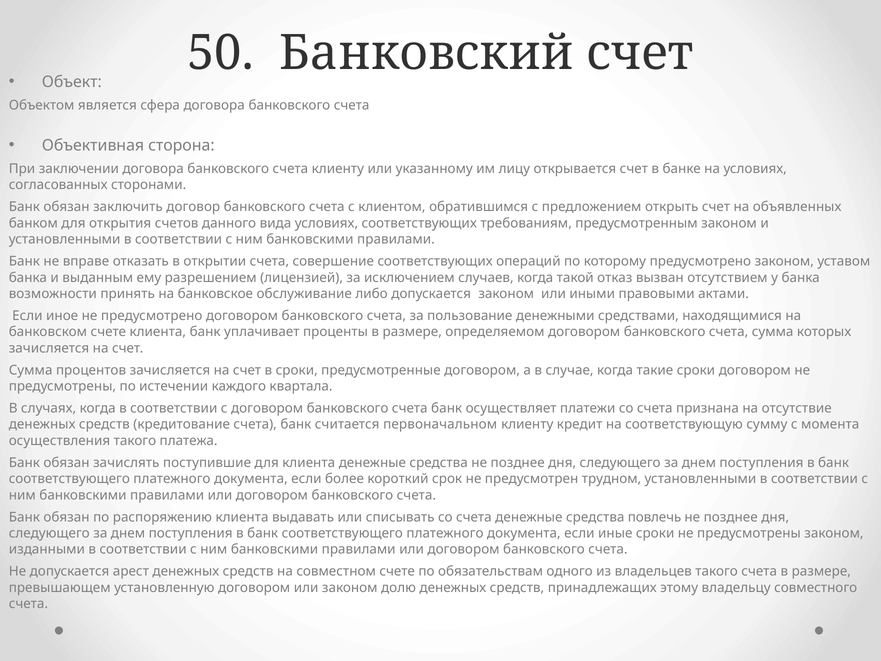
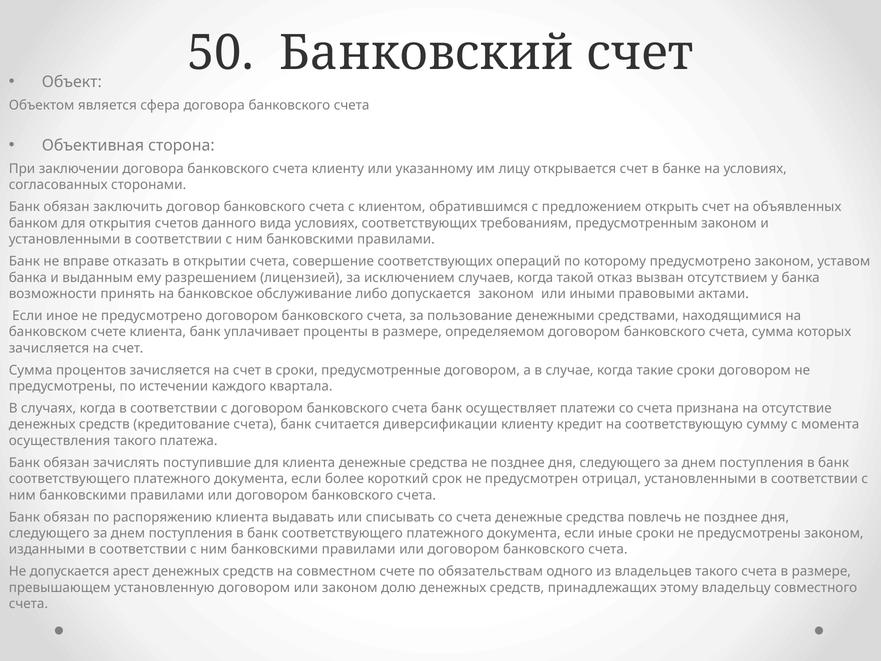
первоначальном: первоначальном -> диверсификации
трудном: трудном -> отрицал
